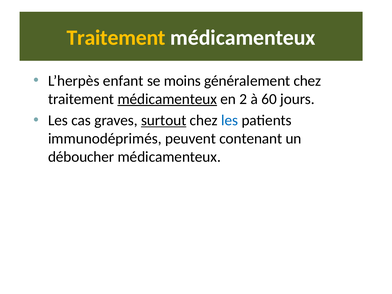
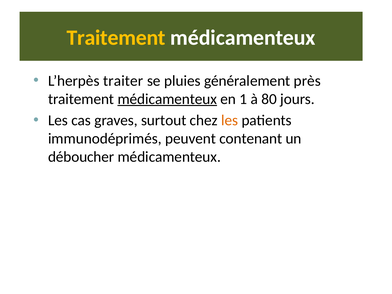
enfant: enfant -> traiter
moins: moins -> pluies
généralement chez: chez -> près
2: 2 -> 1
60: 60 -> 80
surtout underline: present -> none
les at (230, 120) colour: blue -> orange
